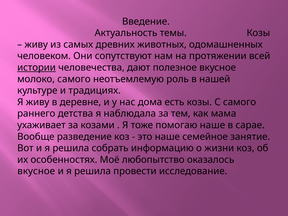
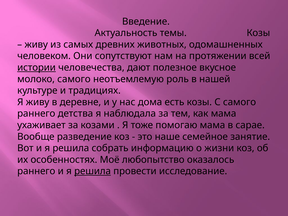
помогаю наше: наше -> мама
вкусное at (36, 171): вкусное -> раннего
решила at (93, 171) underline: none -> present
